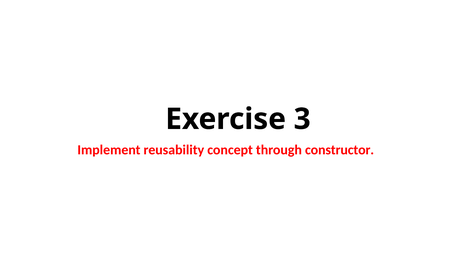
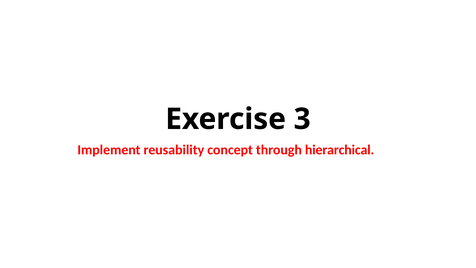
constructor: constructor -> hierarchical
